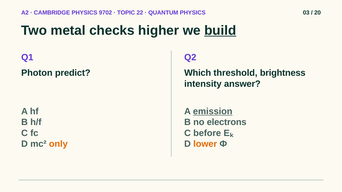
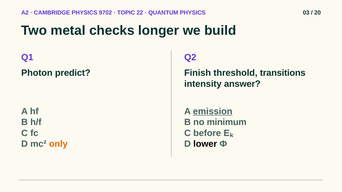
higher: higher -> longer
build underline: present -> none
Which: Which -> Finish
brightness: brightness -> transitions
electrons: electrons -> minimum
lower colour: orange -> black
